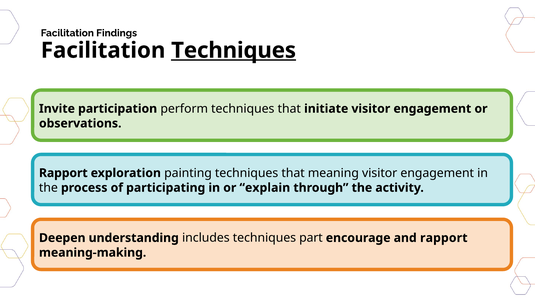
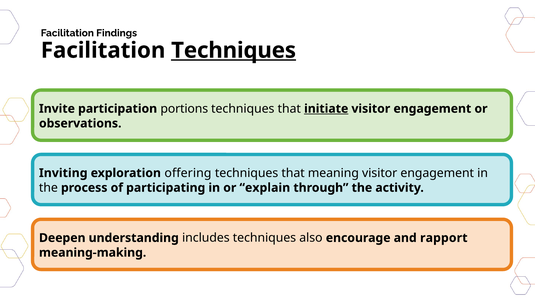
perform: perform -> portions
initiate underline: none -> present
Rapport at (63, 173): Rapport -> Inviting
painting: painting -> offering
part: part -> also
